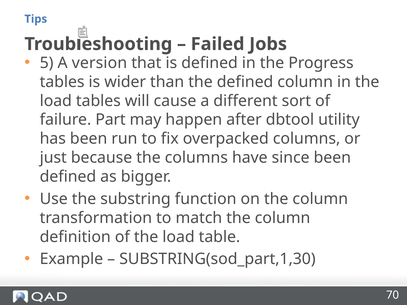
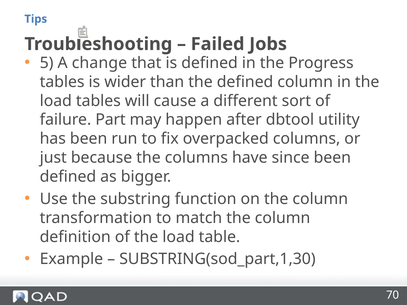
version: version -> change
